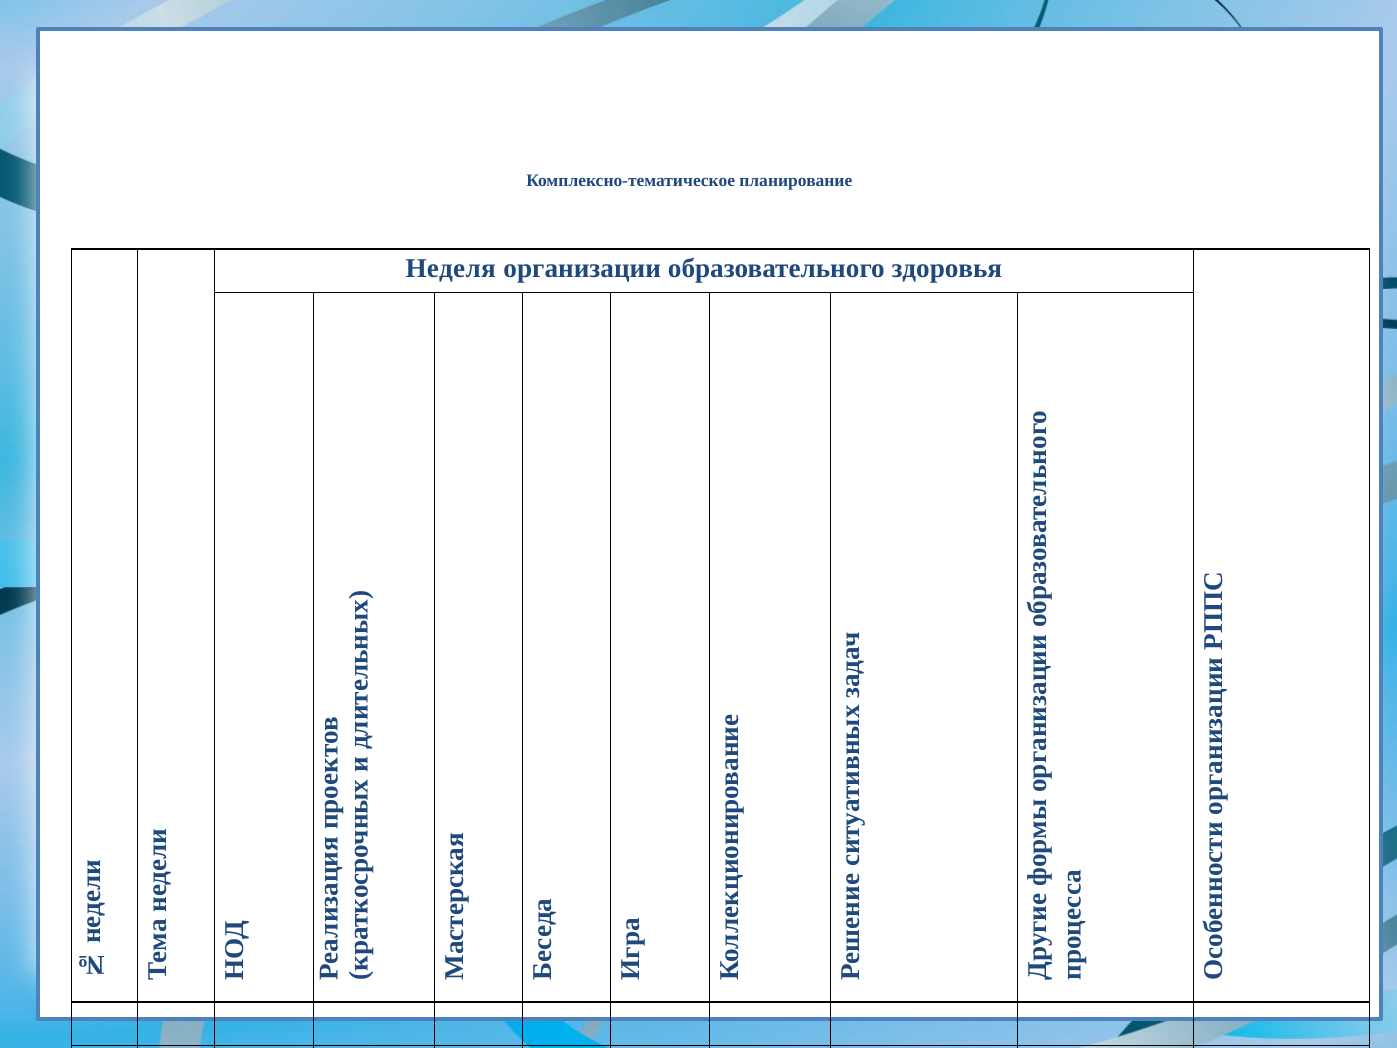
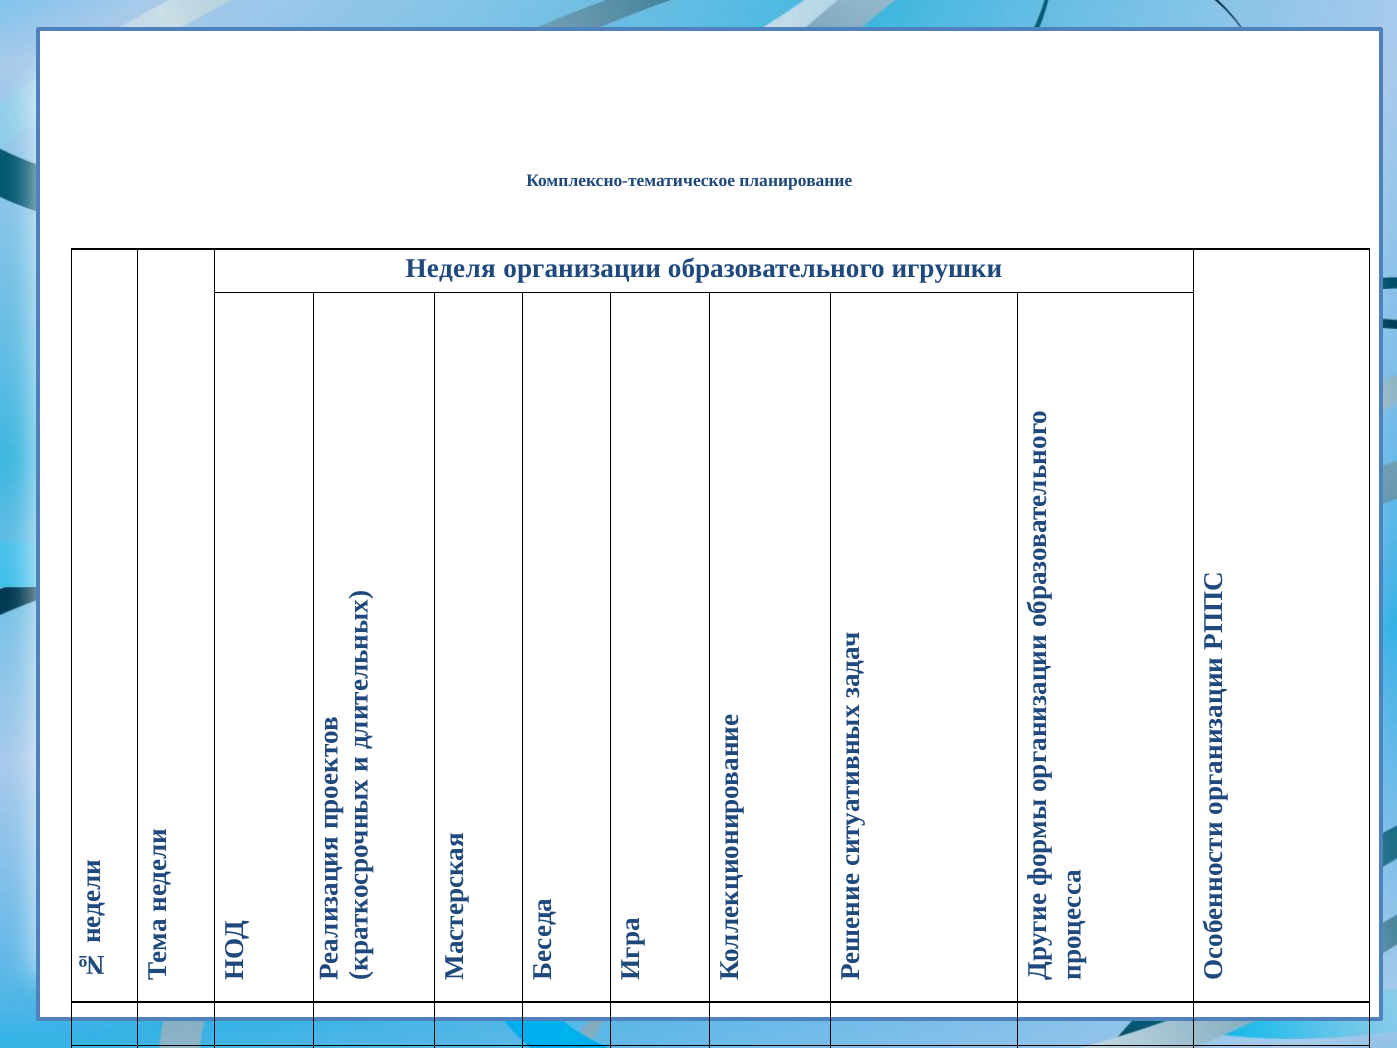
здоровья: здоровья -> игрушки
